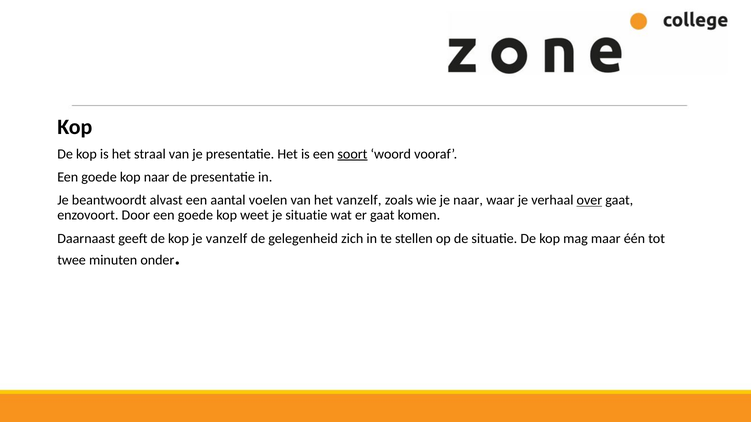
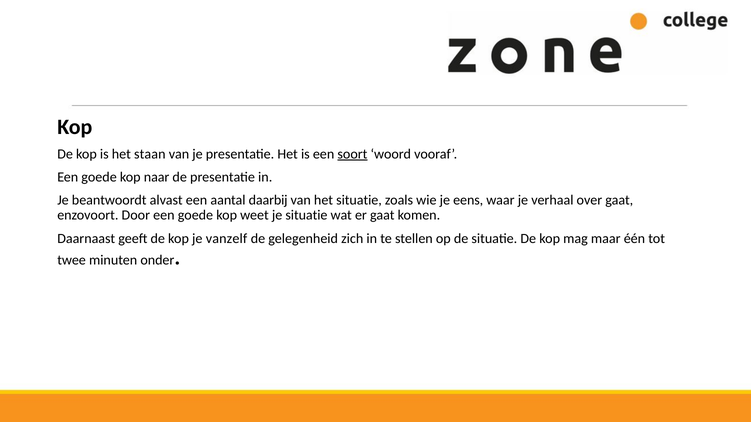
straal: straal -> staan
voelen: voelen -> daarbij
het vanzelf: vanzelf -> situatie
je naar: naar -> eens
over underline: present -> none
